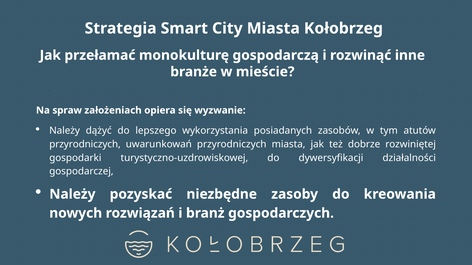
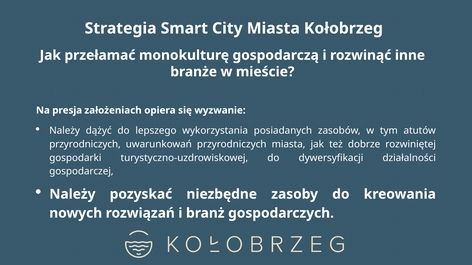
spraw: spraw -> presja
